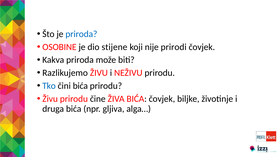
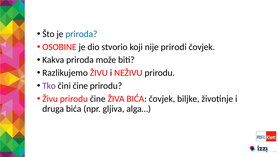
stijene: stijene -> stvorio
Tko colour: blue -> purple
čini bića: bića -> čine
